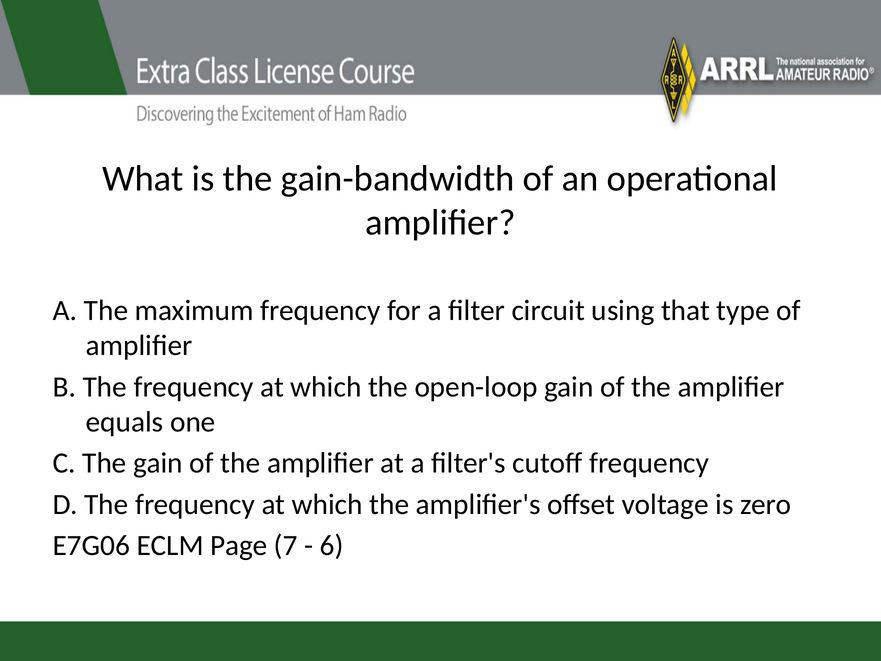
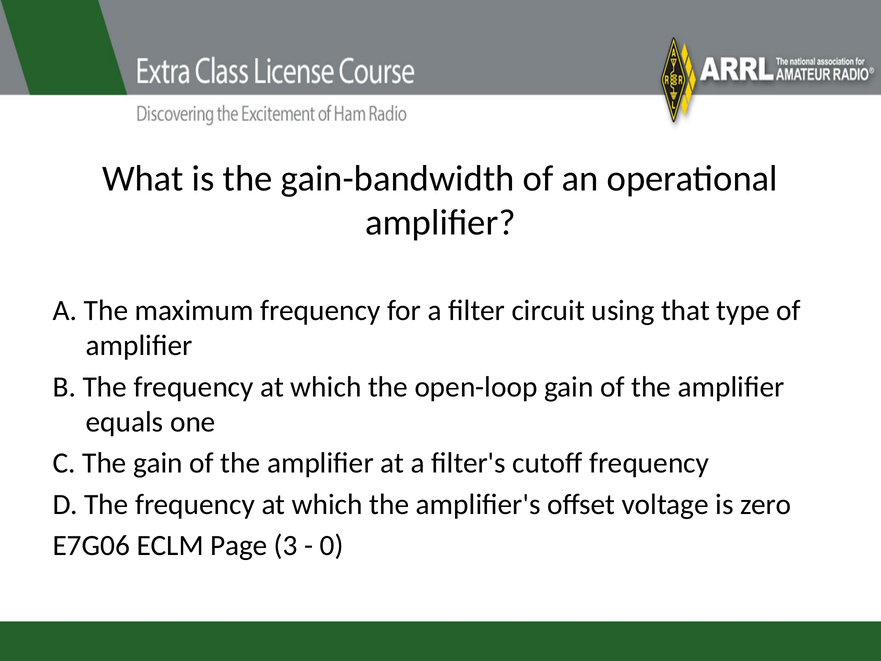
7: 7 -> 3
6: 6 -> 0
